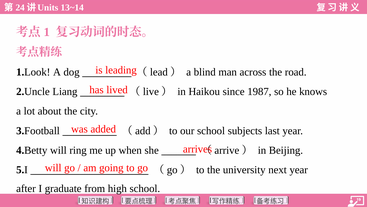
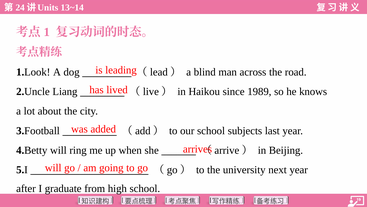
1987: 1987 -> 1989
